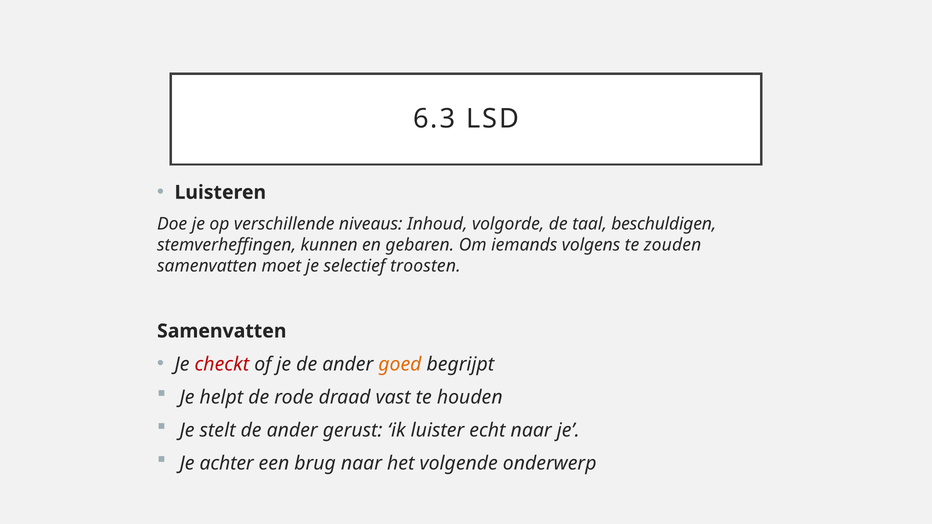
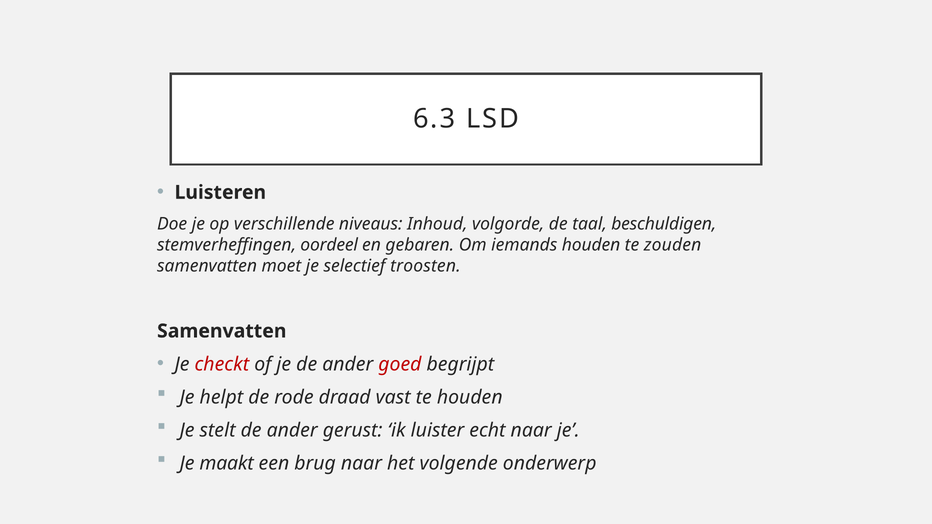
kunnen: kunnen -> oordeel
iemands volgens: volgens -> houden
goed colour: orange -> red
achter: achter -> maakt
